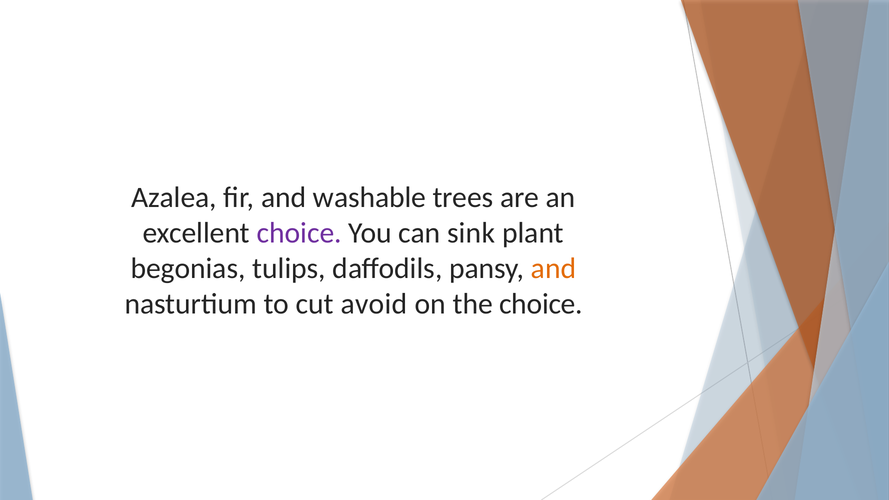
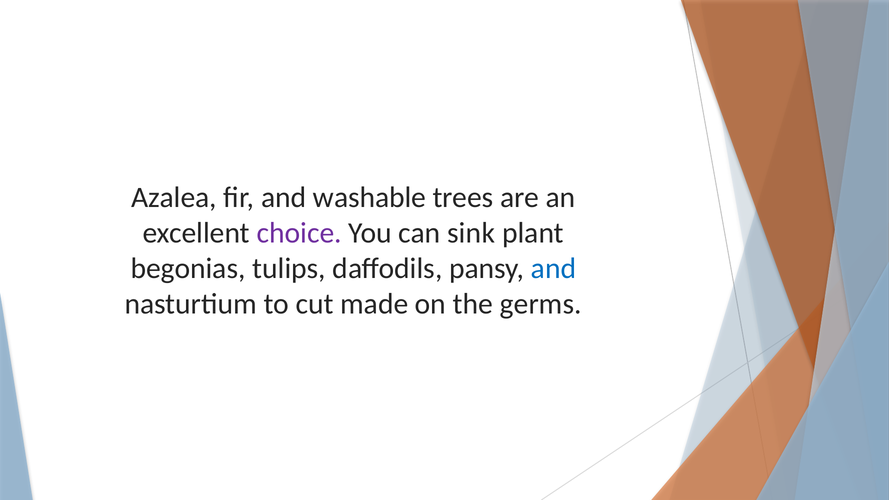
and at (553, 268) colour: orange -> blue
avoid: avoid -> made
the choice: choice -> germs
